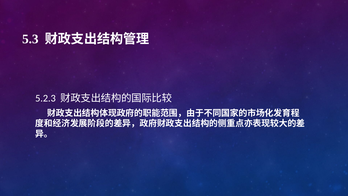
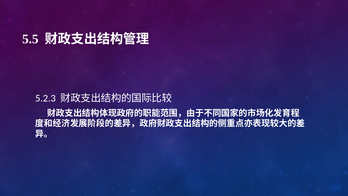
5.3: 5.3 -> 5.5
